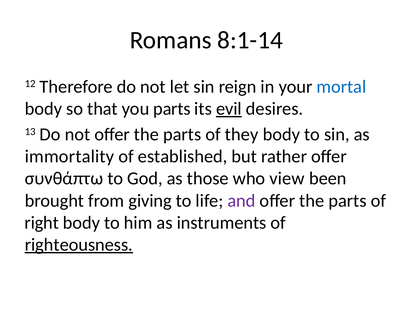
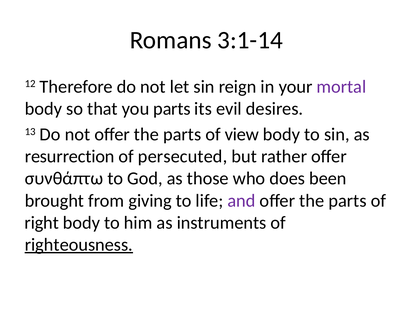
8:1-14: 8:1-14 -> 3:1-14
mortal colour: blue -> purple
evil underline: present -> none
they: they -> view
immortality: immortality -> resurrection
established: established -> persecuted
view: view -> does
